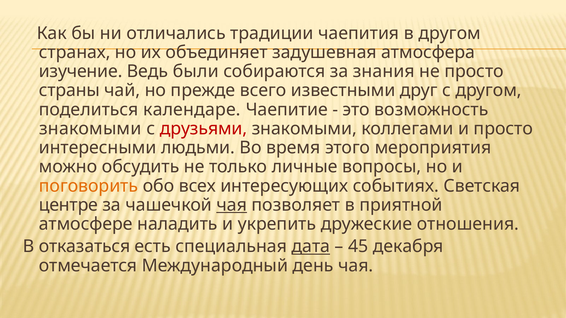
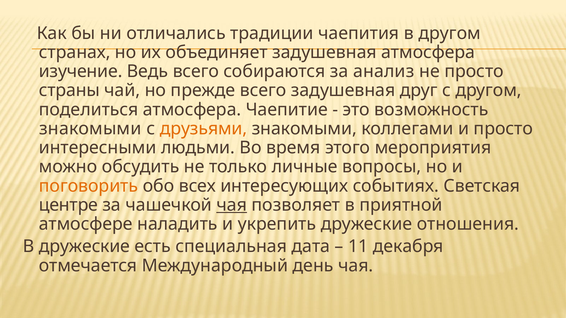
Ведь были: были -> всего
знания: знания -> анализ
всего известными: известными -> задушевная
поделиться календаре: календаре -> атмосфера
друзьями colour: red -> orange
В отказаться: отказаться -> дружеские
дата underline: present -> none
45: 45 -> 11
